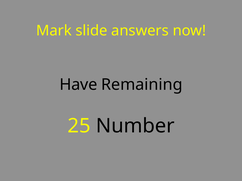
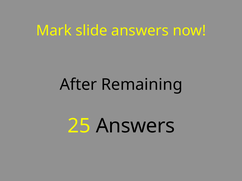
Have: Have -> After
25 Number: Number -> Answers
